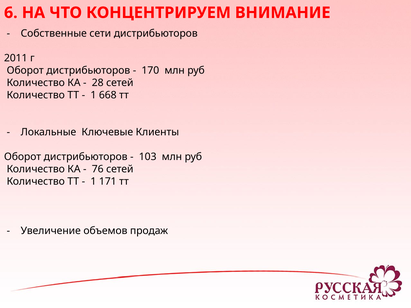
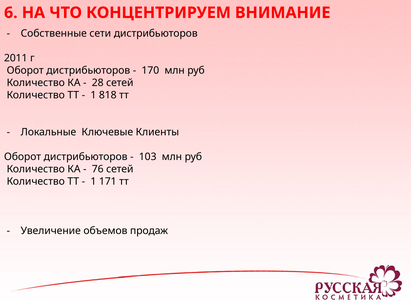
668: 668 -> 818
